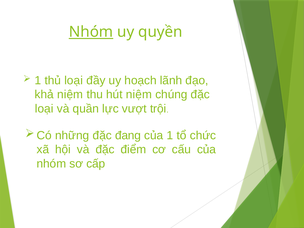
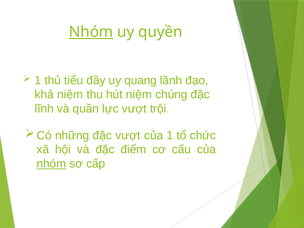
thủ loại: loại -> tiểu
hoạch: hoạch -> quang
loại at (44, 109): loại -> lĩnh
đặc đang: đang -> vượt
nhóm at (51, 164) underline: none -> present
